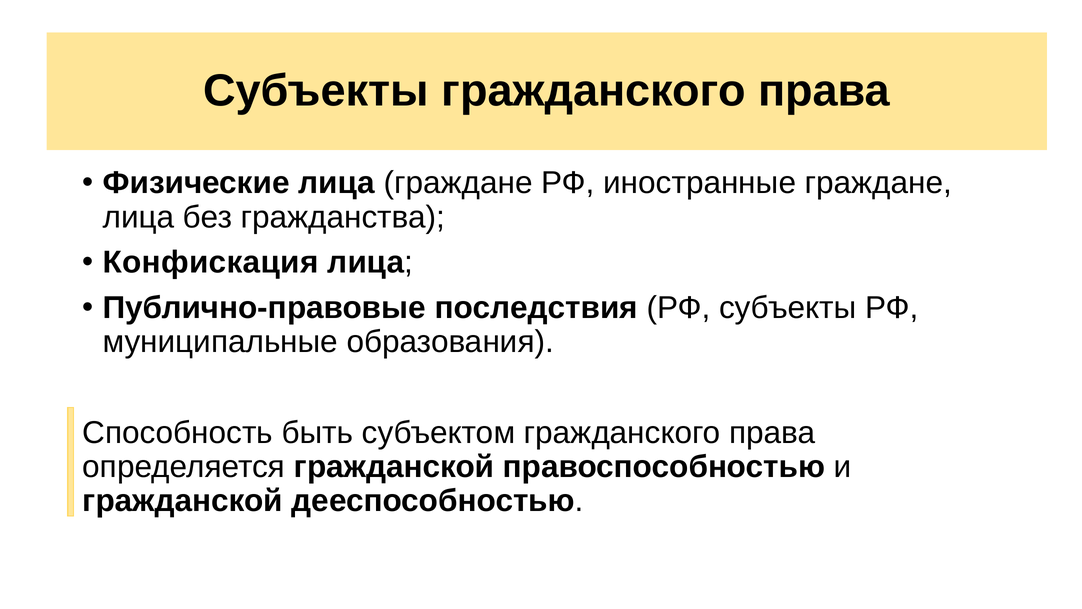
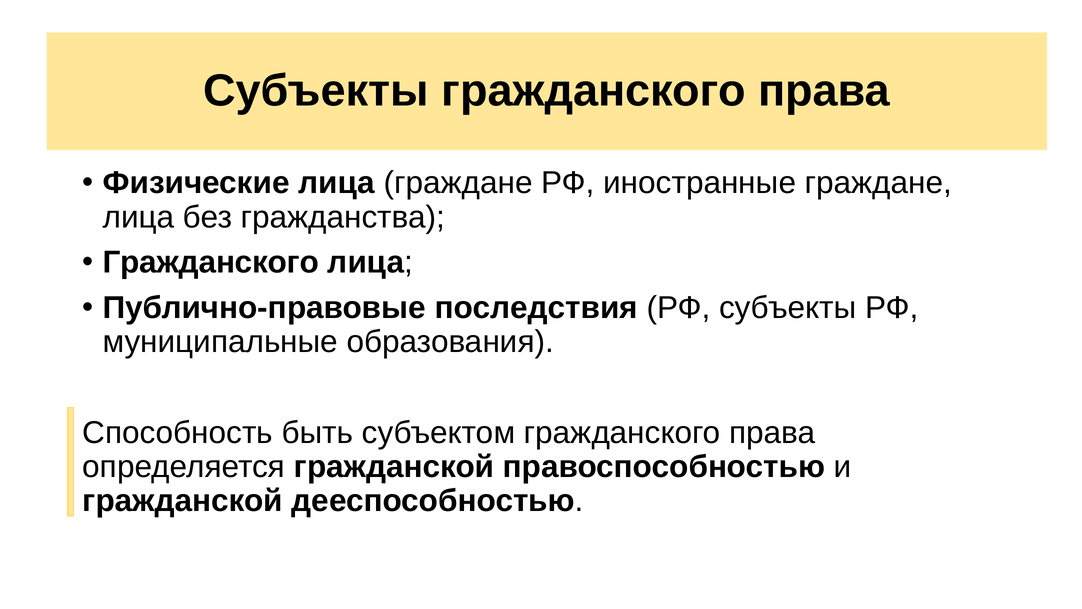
Конфискация at (211, 262): Конфискация -> Гражданского
